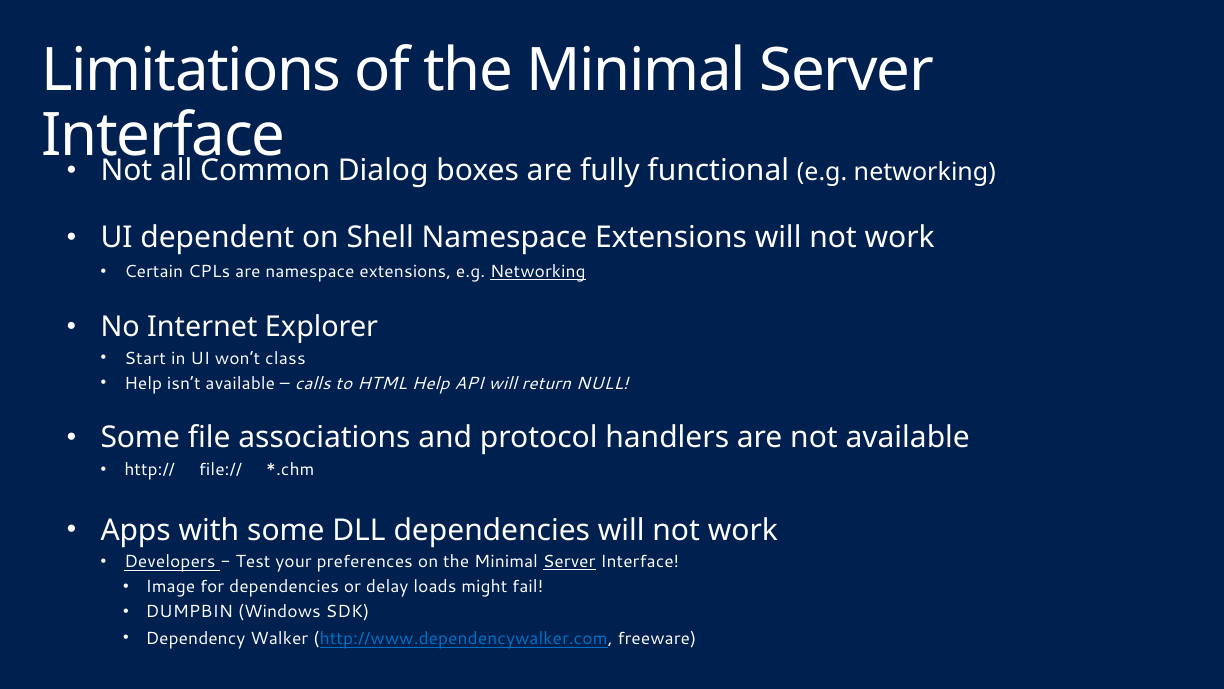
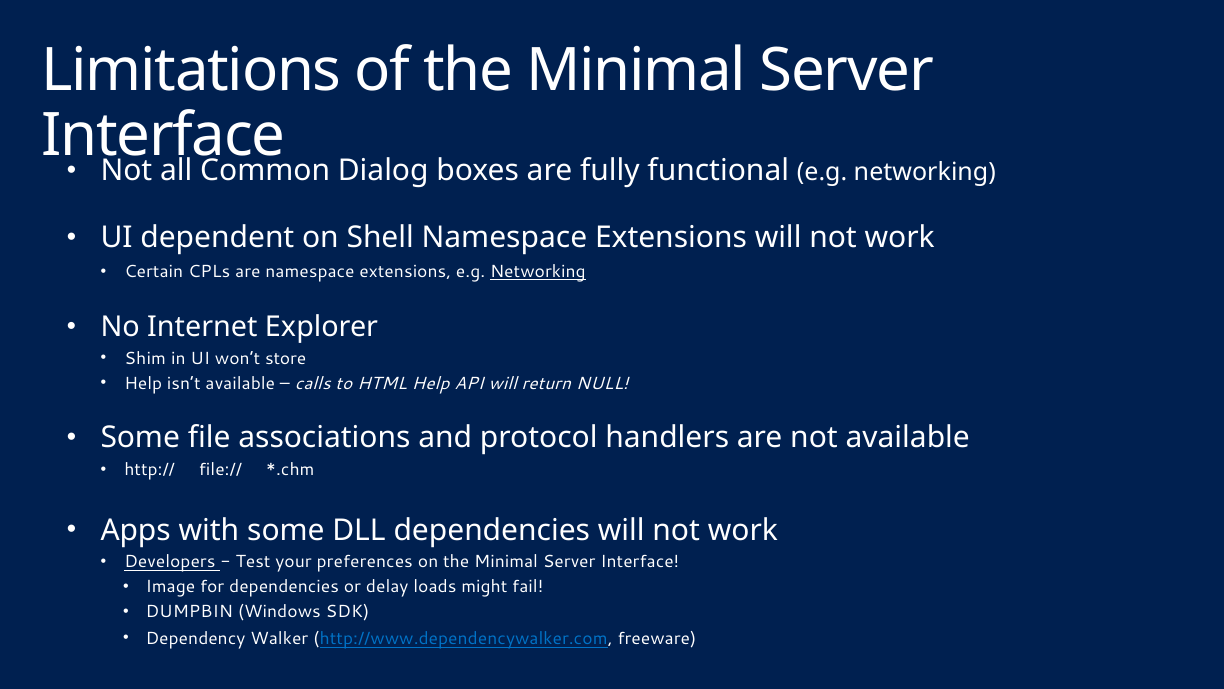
Start: Start -> Shim
class: class -> store
Server at (569, 561) underline: present -> none
